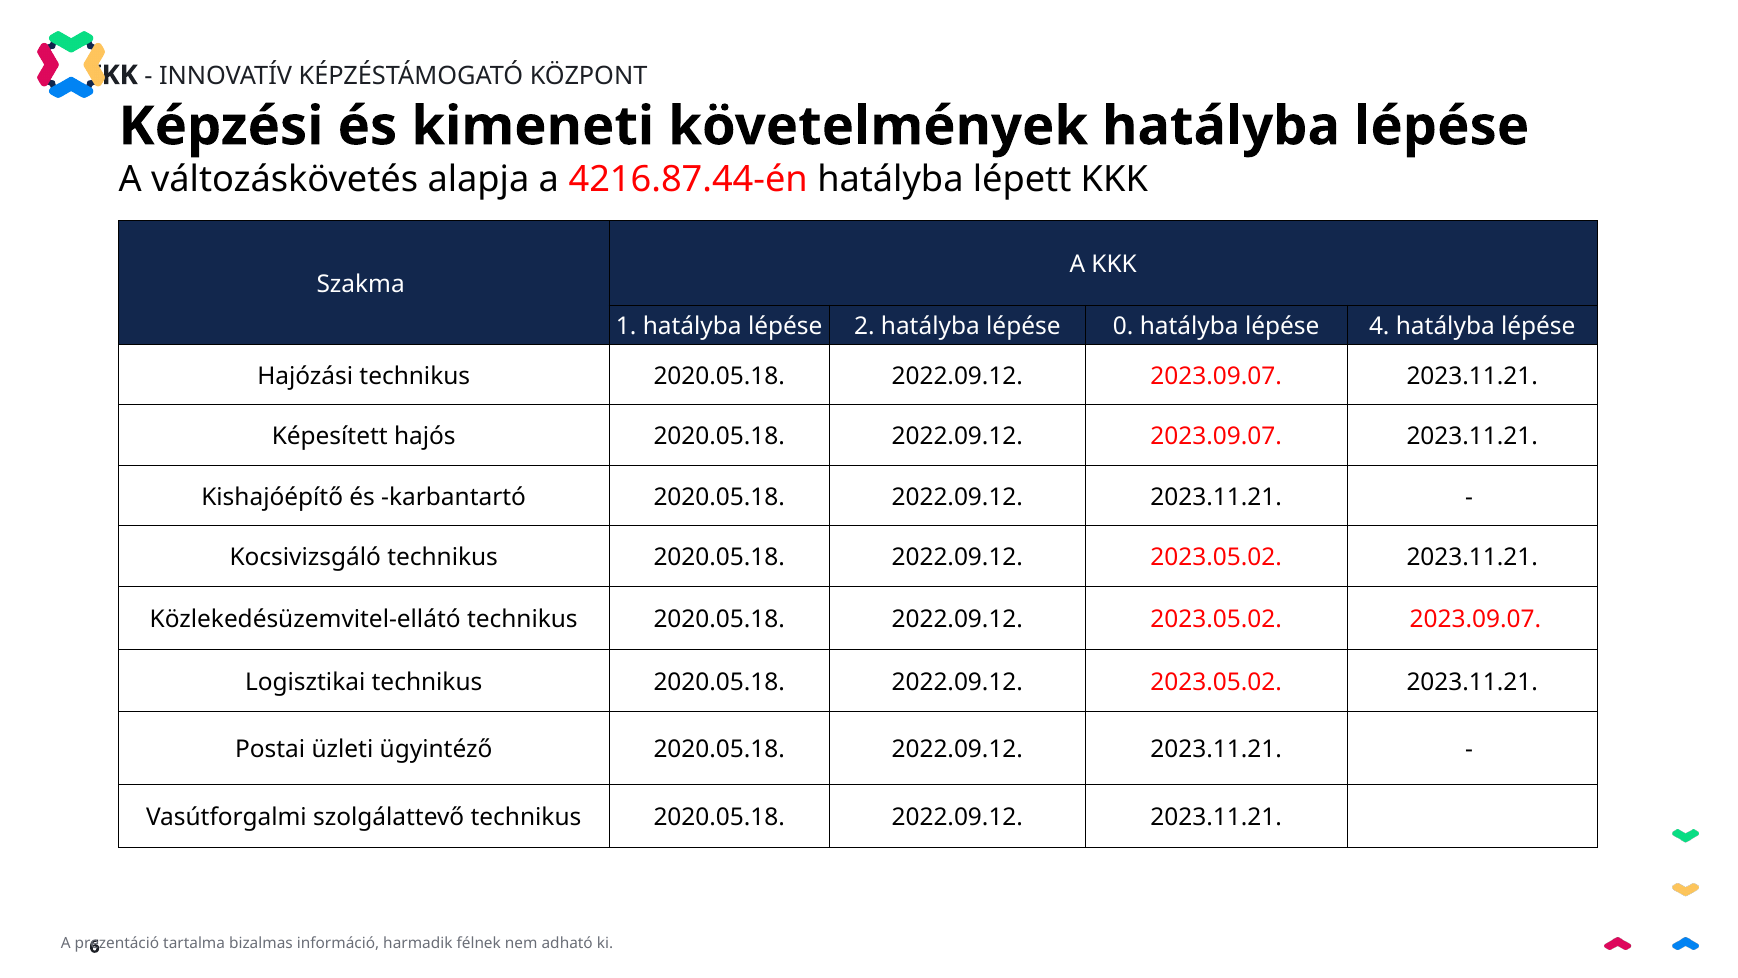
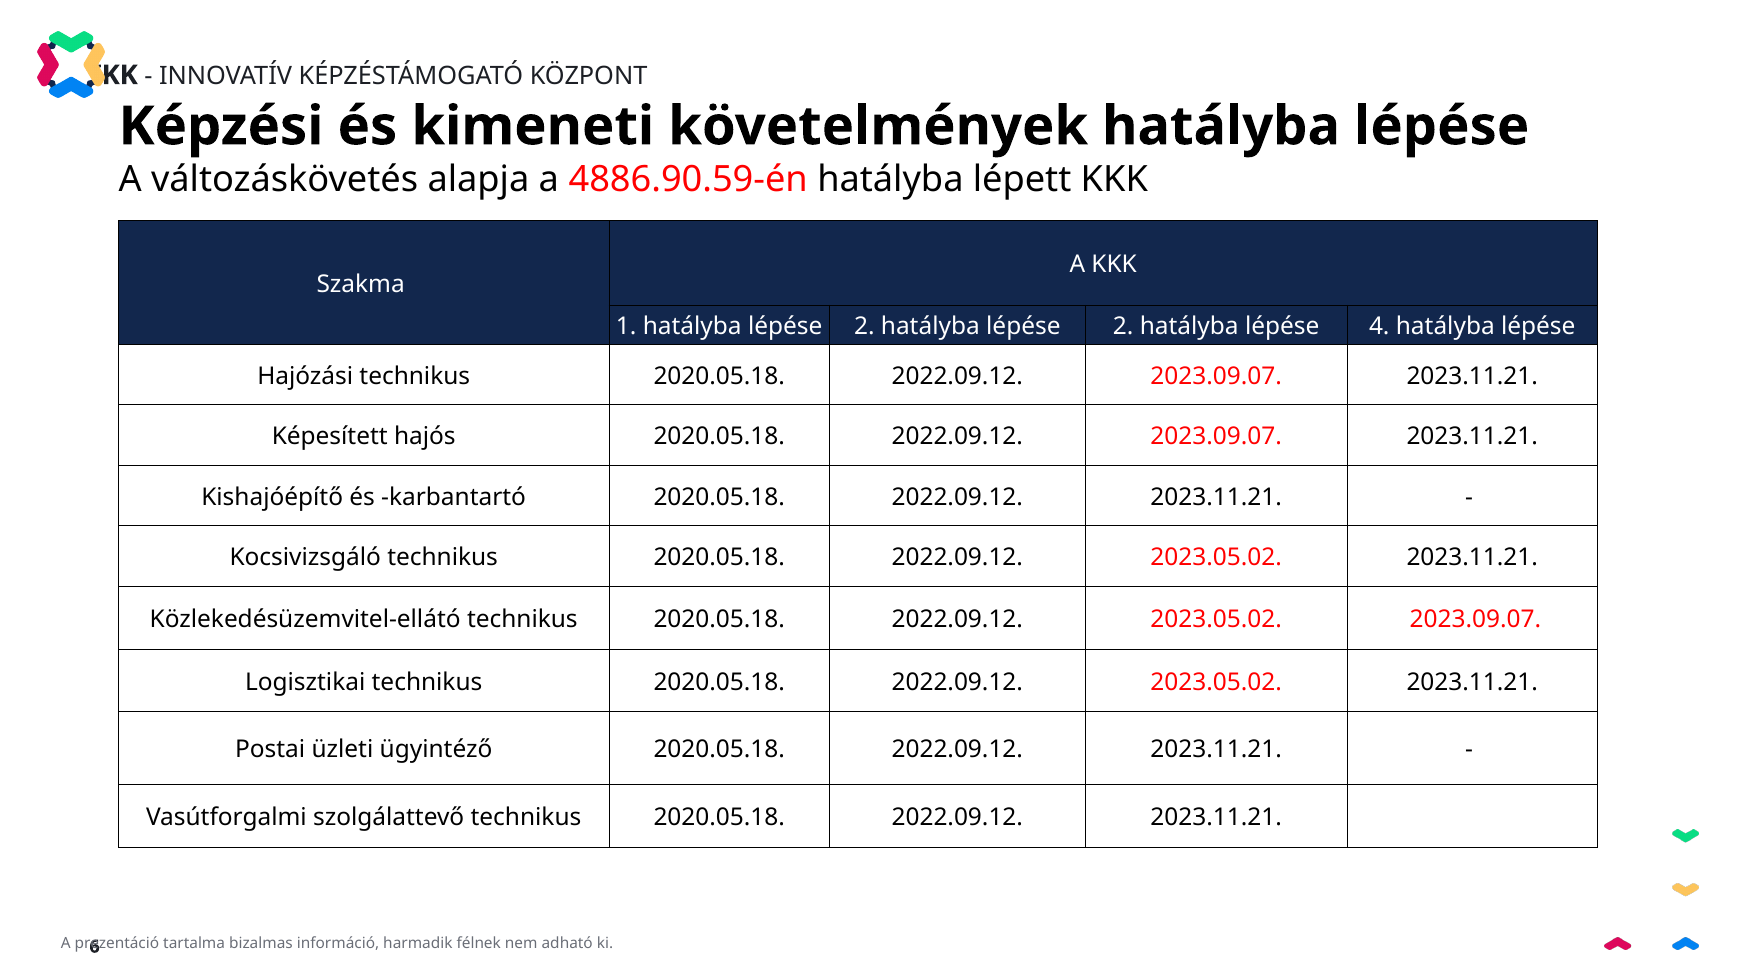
4216.87.44-én: 4216.87.44-én -> 4886.90.59-én
2 hatályba lépése 0: 0 -> 2
